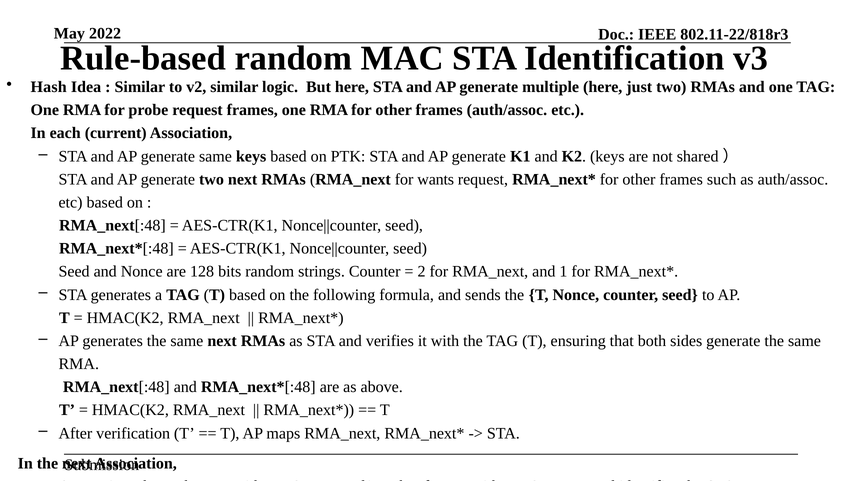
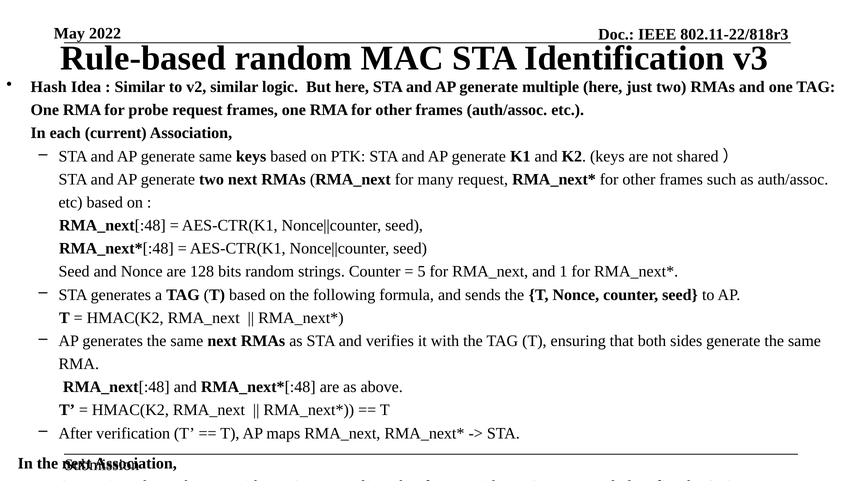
wants: wants -> many
2: 2 -> 5
